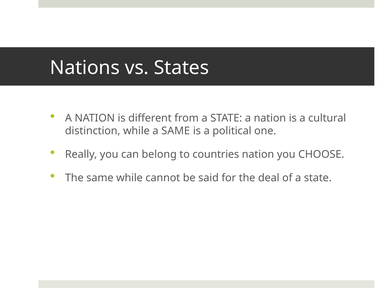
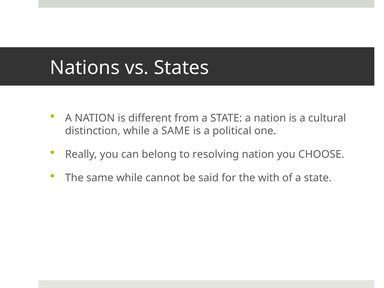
countries: countries -> resolving
deal: deal -> with
